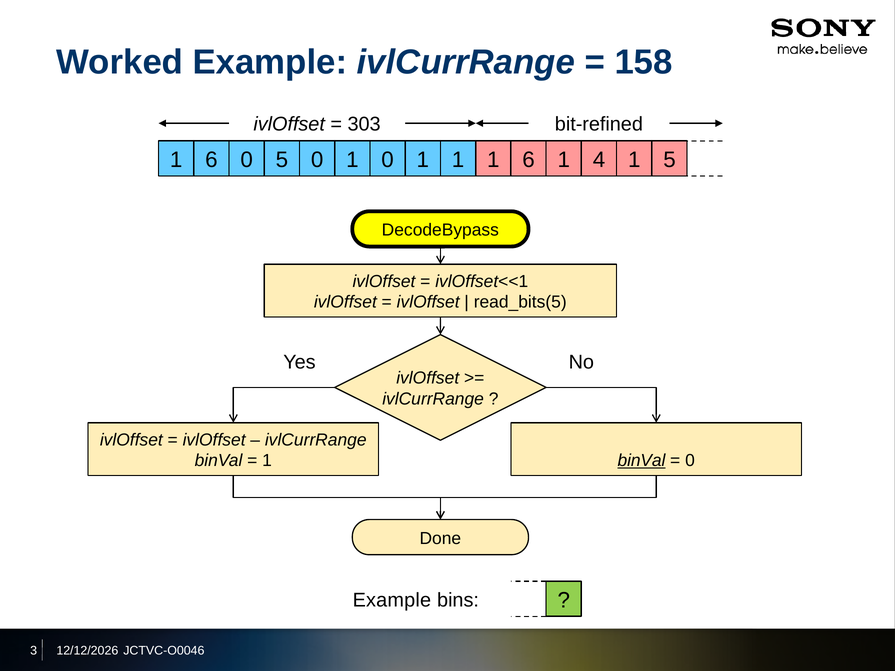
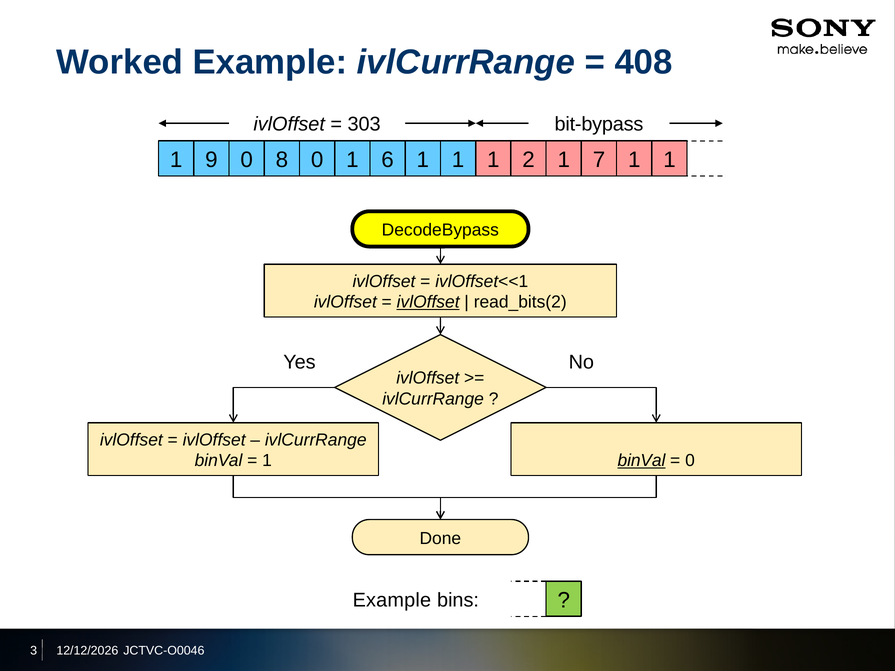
158: 158 -> 408
bit-refined: bit-refined -> bit-bypass
6 at (211, 160): 6 -> 9
0 5: 5 -> 8
1 0: 0 -> 6
1 1 6: 6 -> 2
4: 4 -> 7
5 at (669, 160): 5 -> 1
ivlOffset at (428, 302) underline: none -> present
read_bits(5: read_bits(5 -> read_bits(2
